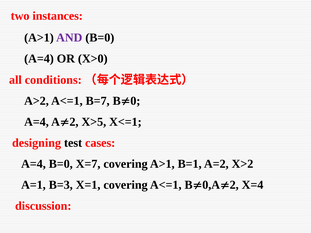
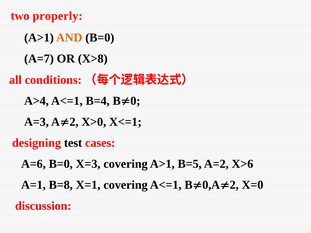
instances: instances -> properly
AND colour: purple -> orange
A=4 at (39, 59): A=4 -> A=7
X>0: X>0 -> X>8
A>2: A>2 -> A>4
B=7: B=7 -> B=4
A=4 at (36, 122): A=4 -> A=3
X>5: X>5 -> X>0
A=4 at (33, 164): A=4 -> A=6
X=7: X=7 -> X=3
B=1: B=1 -> B=5
X>2: X>2 -> X>6
B=3: B=3 -> B=8
X=4: X=4 -> X=0
